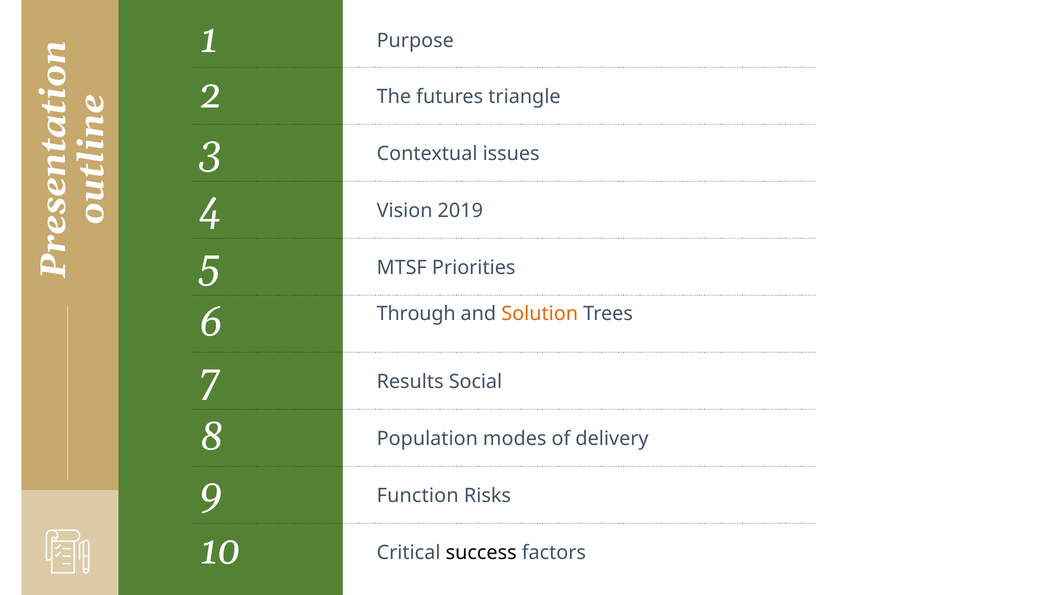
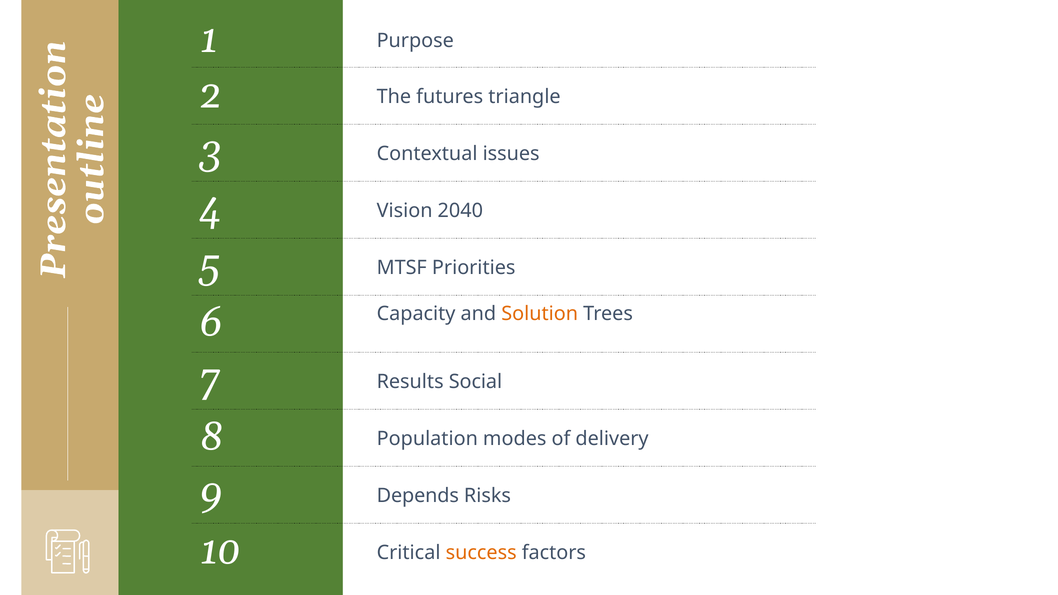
2019: 2019 -> 2040
Through: Through -> Capacity
Function: Function -> Depends
success colour: black -> orange
